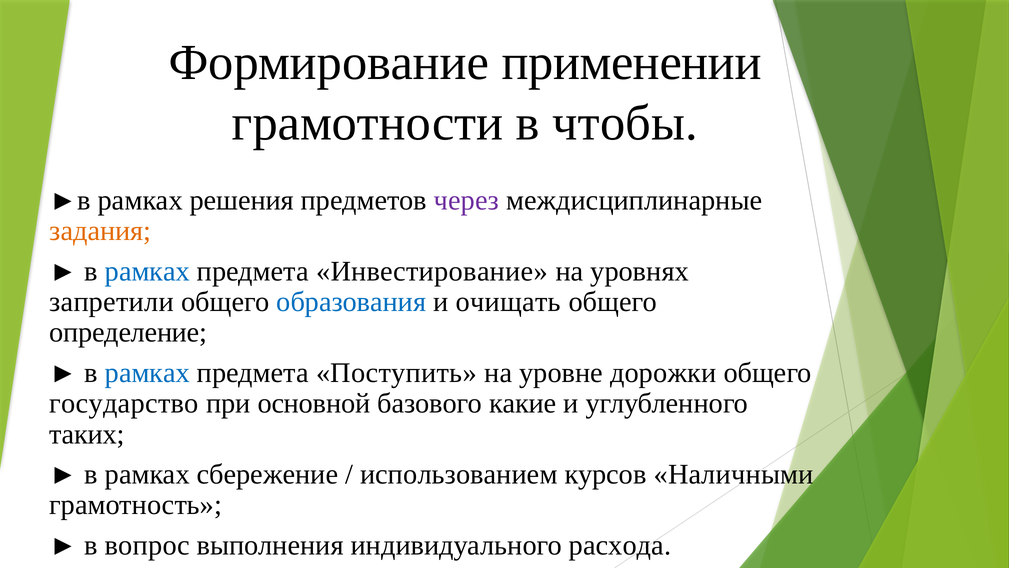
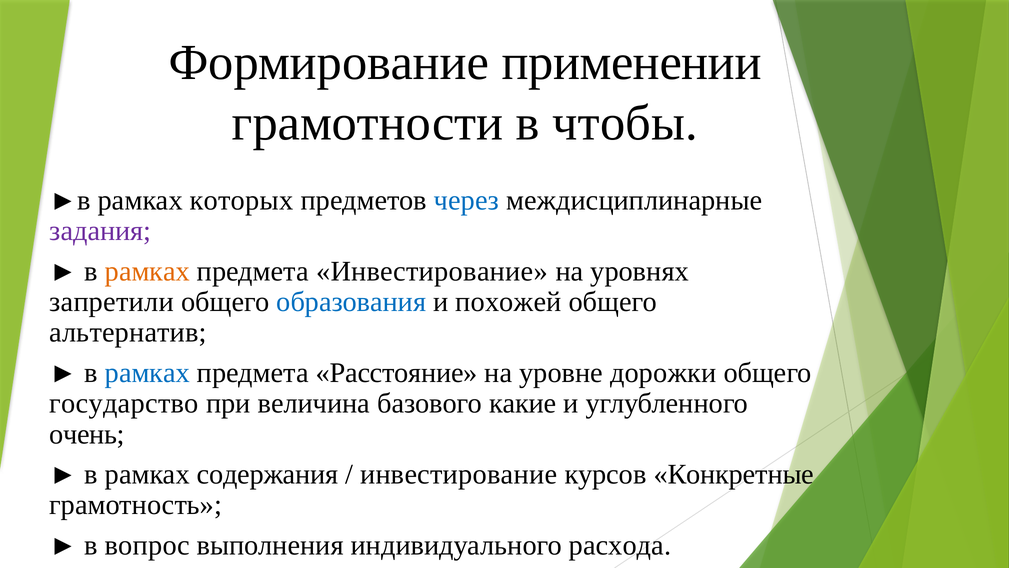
решения: решения -> которых
через colour: purple -> blue
задания colour: orange -> purple
рамках at (147, 271) colour: blue -> orange
очищать: очищать -> похожей
определение: определение -> альтернатив
Поступить: Поступить -> Расстояние
основной: основной -> величина
таких: таких -> очень
сбережение: сбережение -> содержания
использованием at (459, 474): использованием -> инвестирование
Наличными: Наличными -> Конкретные
